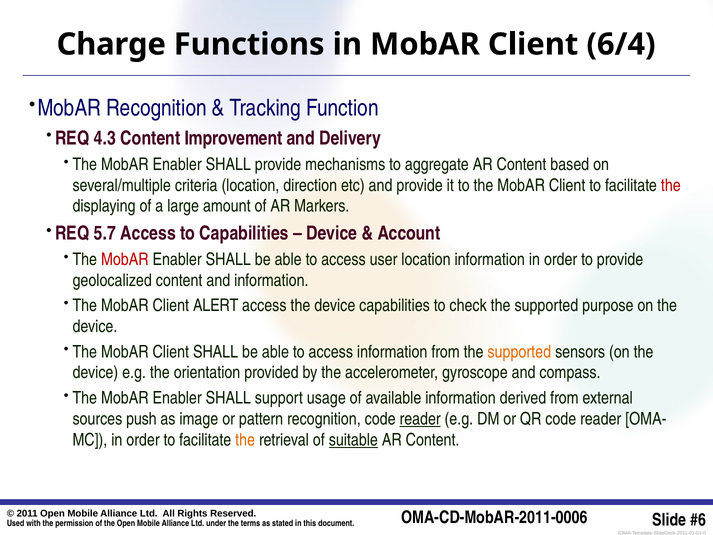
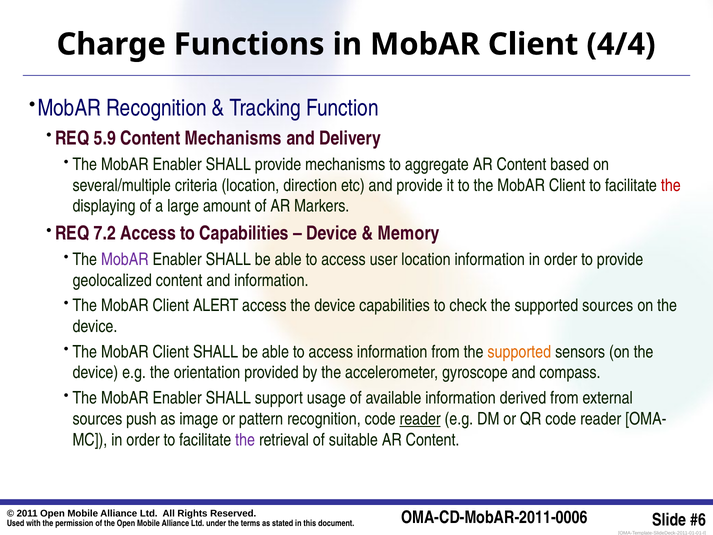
6/4: 6/4 -> 4/4
4.3: 4.3 -> 5.9
Content Improvement: Improvement -> Mechanisms
5.7: 5.7 -> 7.2
Account: Account -> Memory
MobAR at (125, 259) colour: red -> purple
supported purpose: purpose -> sources
the at (245, 440) colour: orange -> purple
suitable underline: present -> none
